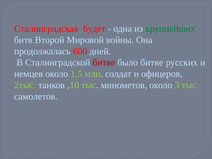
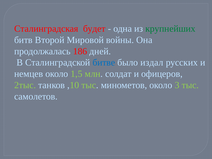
600: 600 -> 186
битве at (104, 63) colour: red -> blue
было битве: битве -> издал
